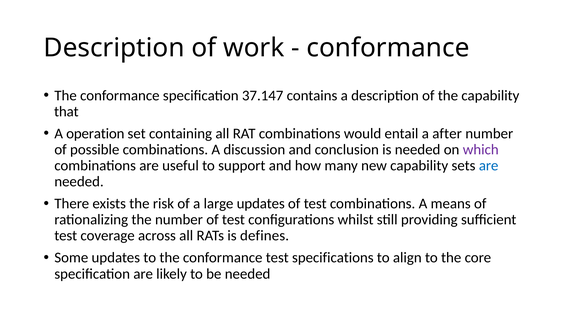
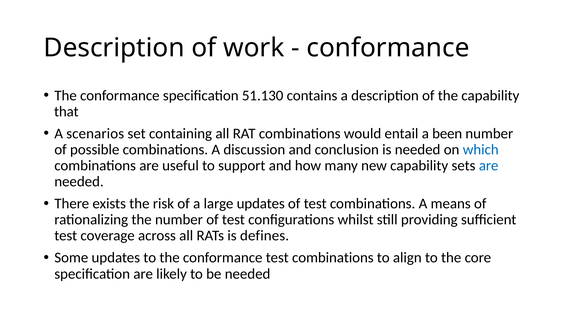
37.147: 37.147 -> 51.130
operation: operation -> scenarios
after: after -> been
which colour: purple -> blue
conformance test specifications: specifications -> combinations
